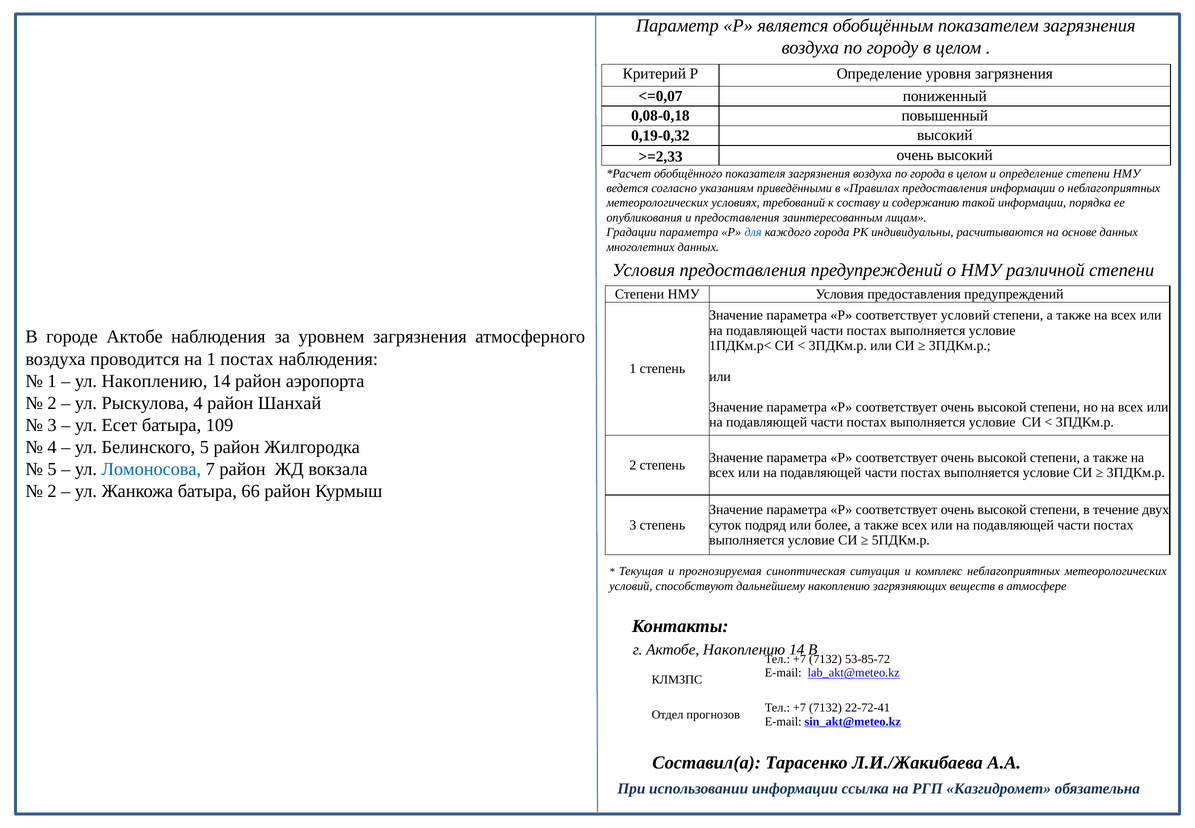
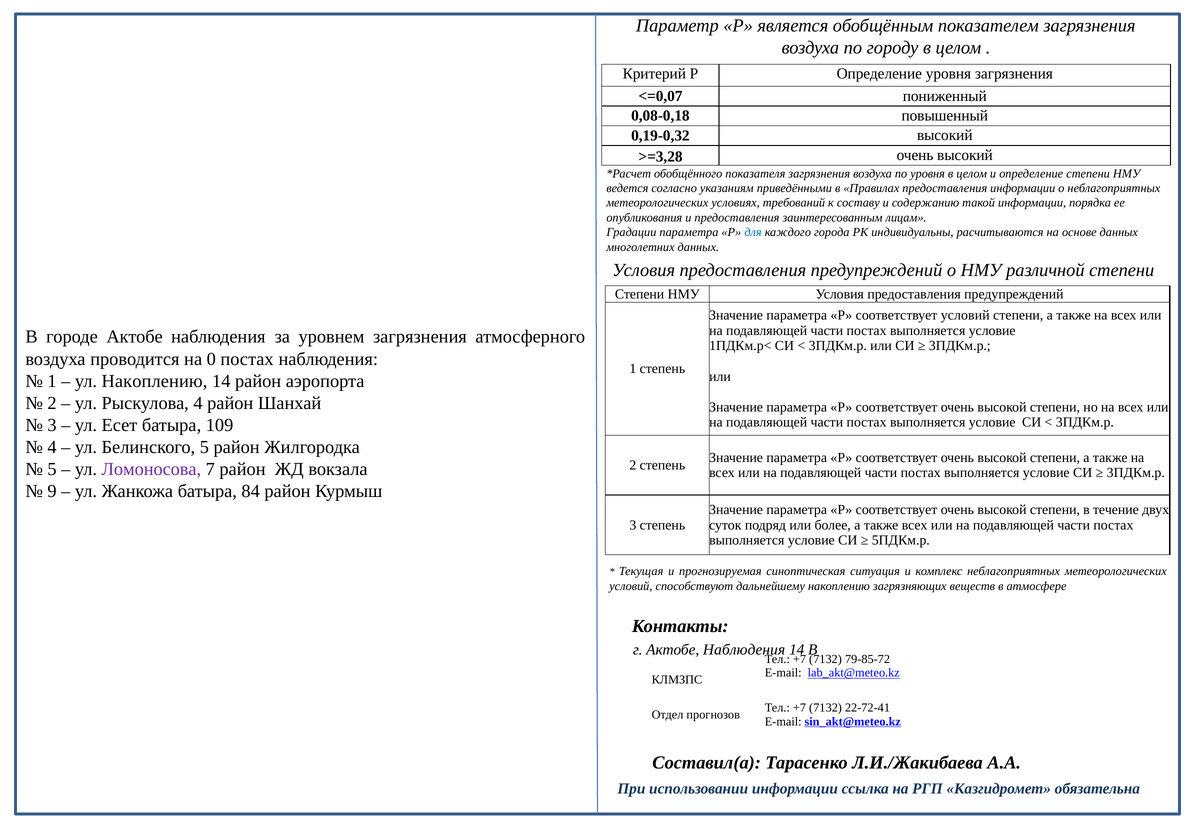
>=2,33: >=2,33 -> >=3,28
по города: города -> уровня
на 1: 1 -> 0
Ломоносова colour: blue -> purple
2 at (52, 491): 2 -> 9
66: 66 -> 84
г Актобе Накоплению: Накоплению -> Наблюдения
53-85-72: 53-85-72 -> 79-85-72
